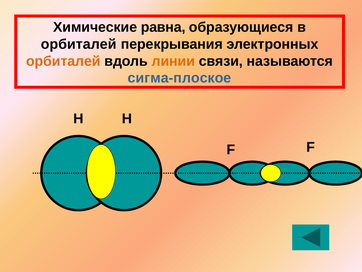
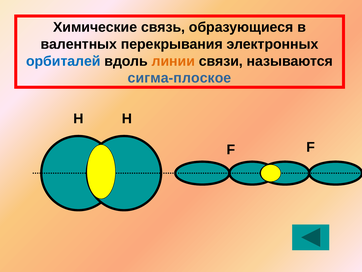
равна: равна -> связь
орбиталей at (79, 44): орбиталей -> валентных
орбиталей at (63, 61) colour: orange -> blue
